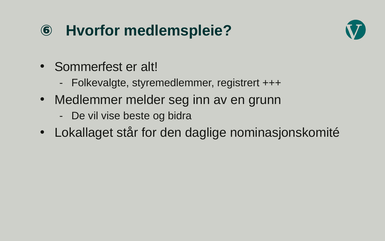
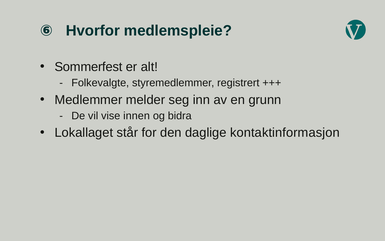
beste: beste -> innen
nominasjonskomité: nominasjonskomité -> kontaktinformasjon
